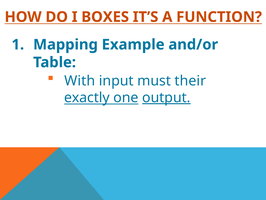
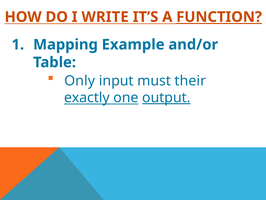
BOXES: BOXES -> WRITE
FUNCTION underline: none -> present
With: With -> Only
